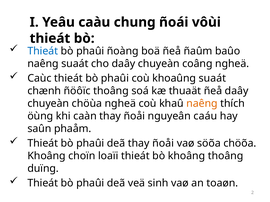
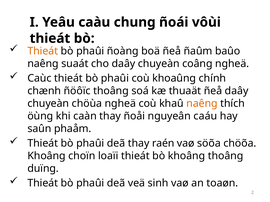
Thieát at (43, 51) colour: blue -> orange
khoaûng suaát: suaát -> chính
deã thay ñoåi: ñoåi -> raén
